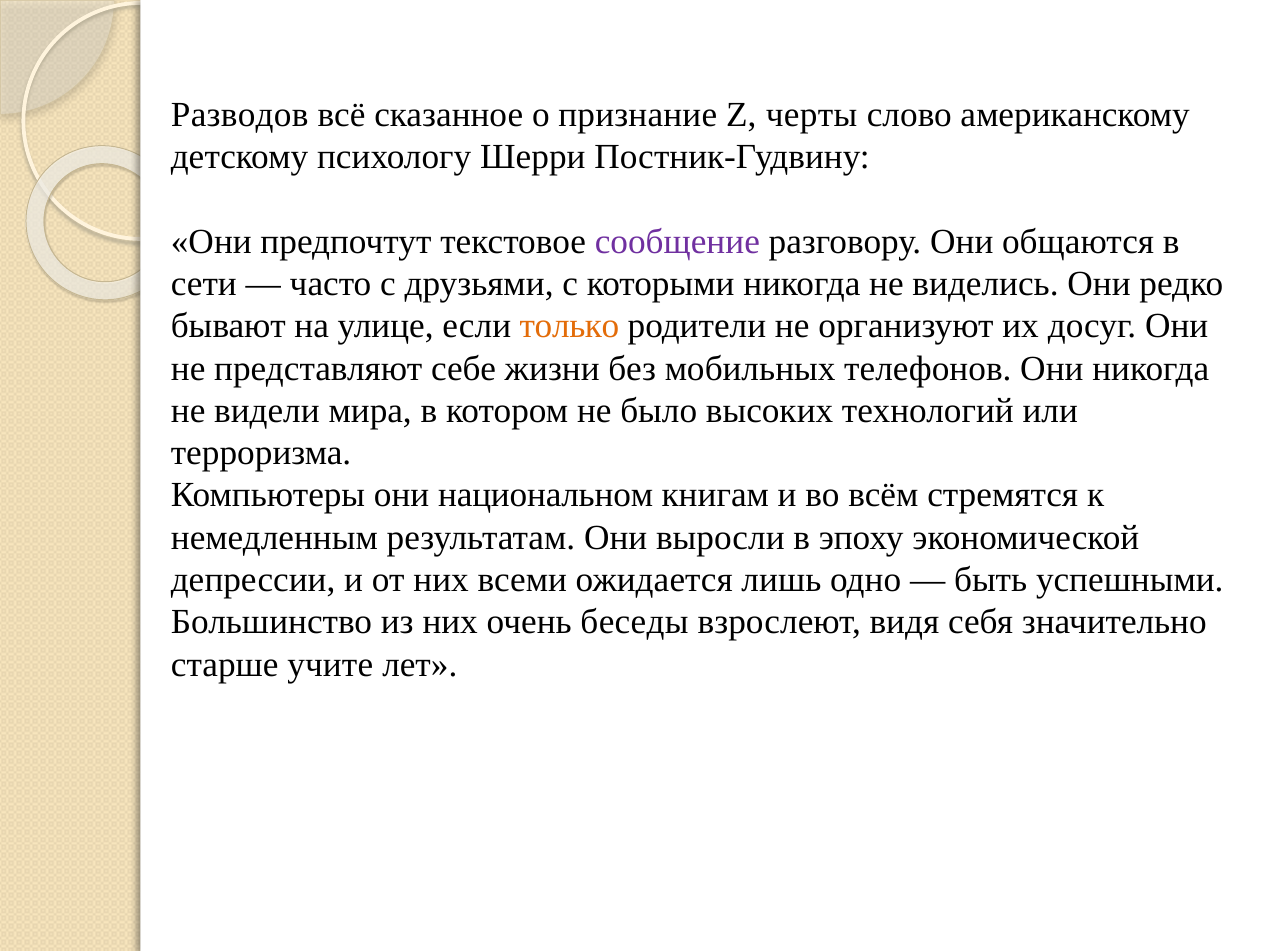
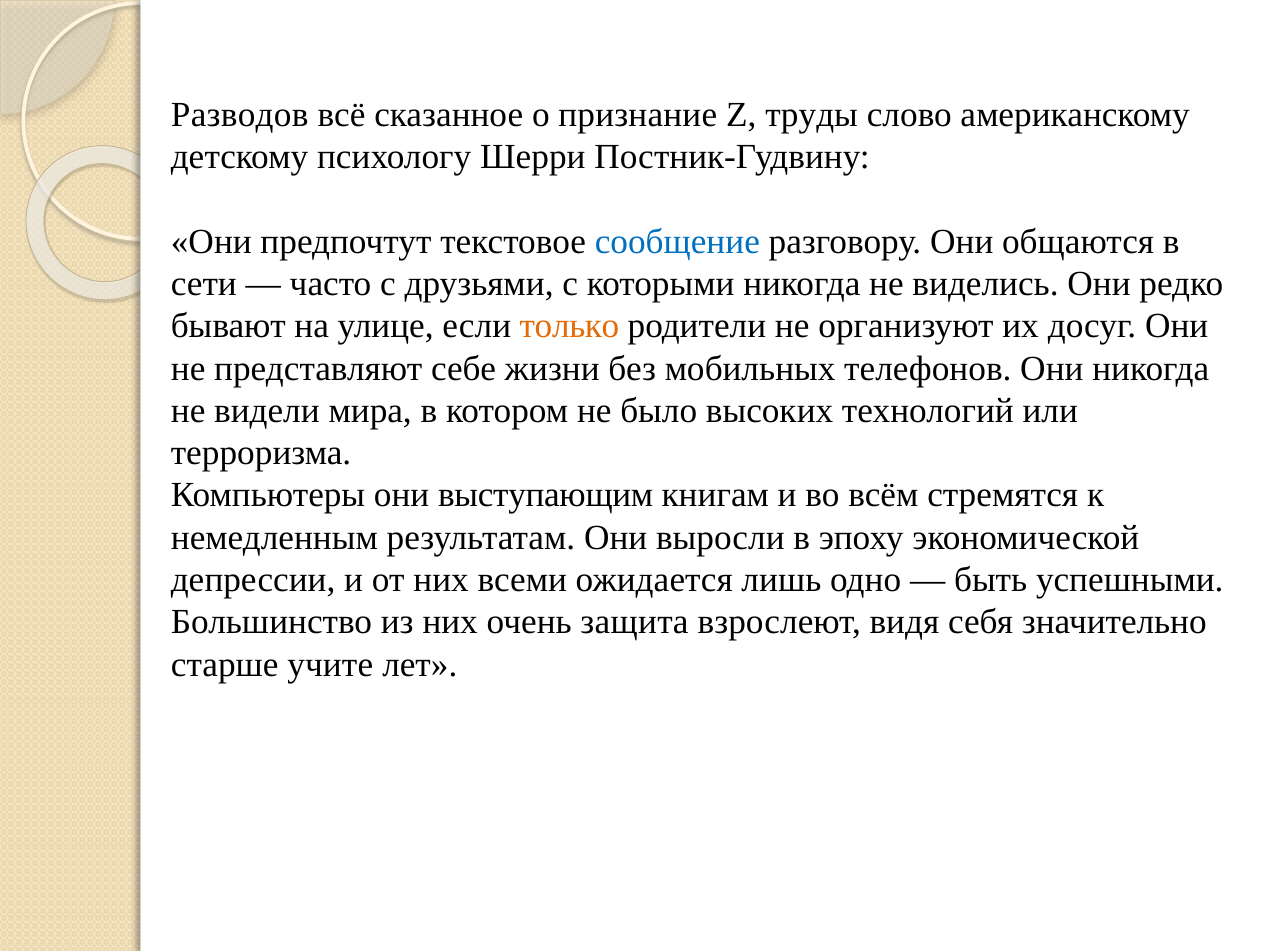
черты: черты -> труды
сообщение colour: purple -> blue
национальном: национальном -> выступающим
беседы: беседы -> защита
